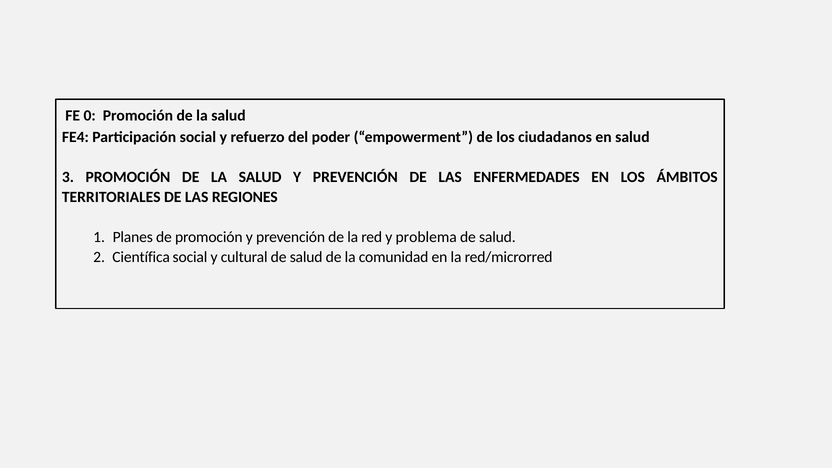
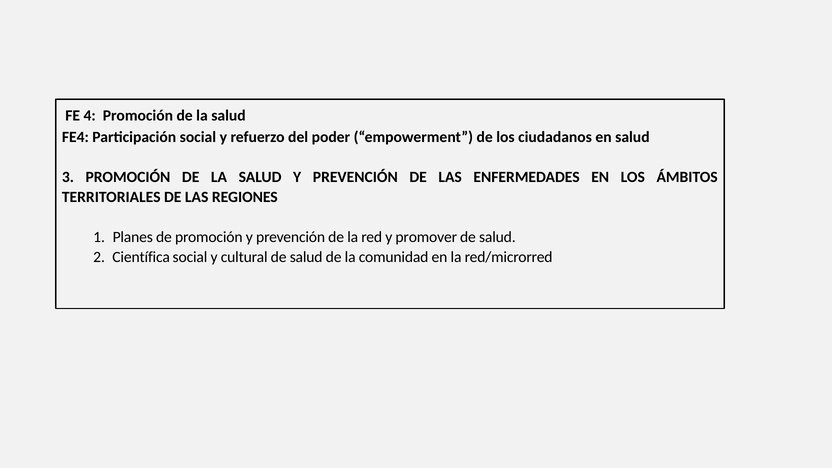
0: 0 -> 4
problema: problema -> promover
